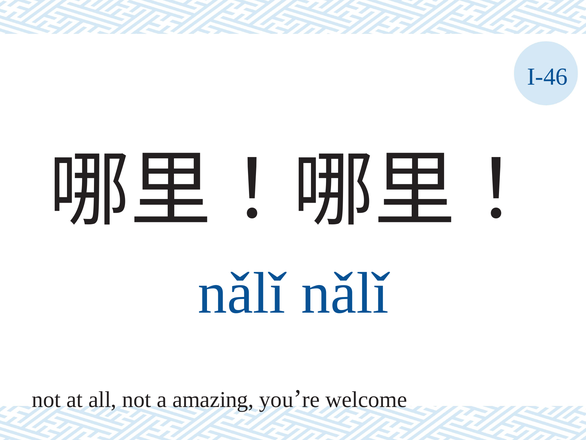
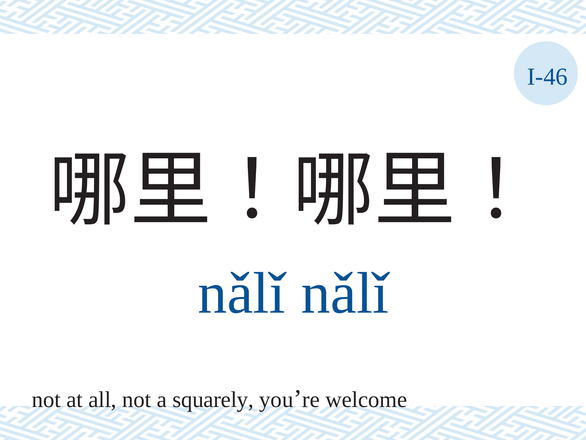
amazing: amazing -> squarely
